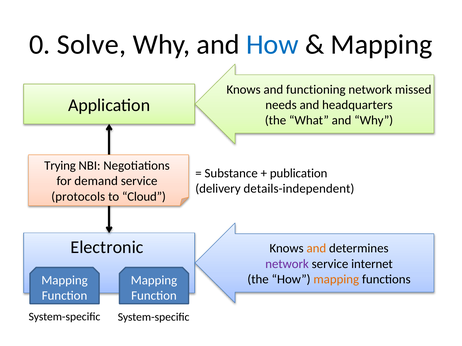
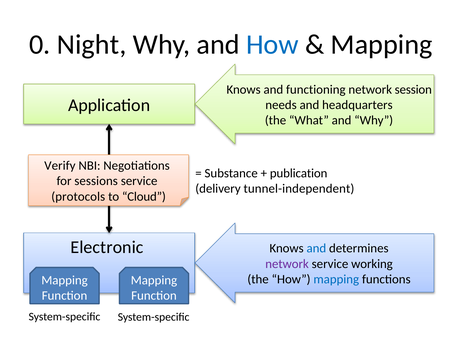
Solve: Solve -> Night
missed: missed -> session
Trying: Trying -> Verify
demand: demand -> sessions
details-independent: details-independent -> tunnel-independent
and at (316, 249) colour: orange -> blue
internet: internet -> working
mapping at (336, 280) colour: orange -> blue
